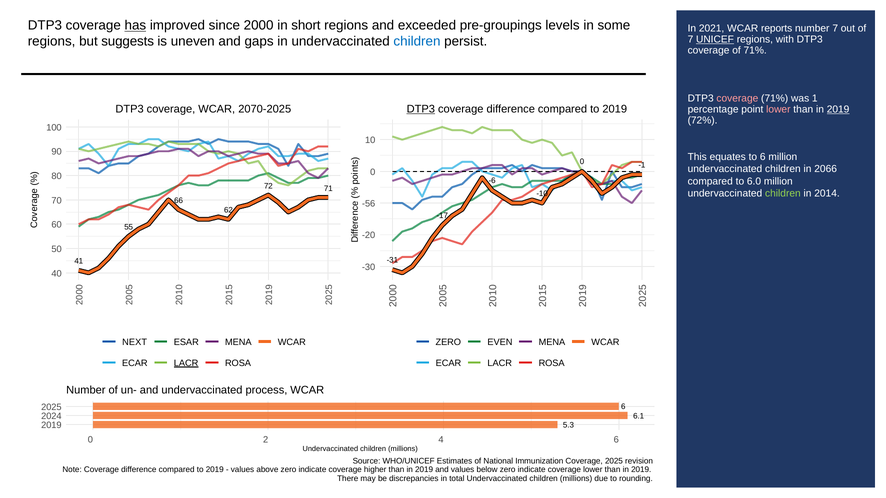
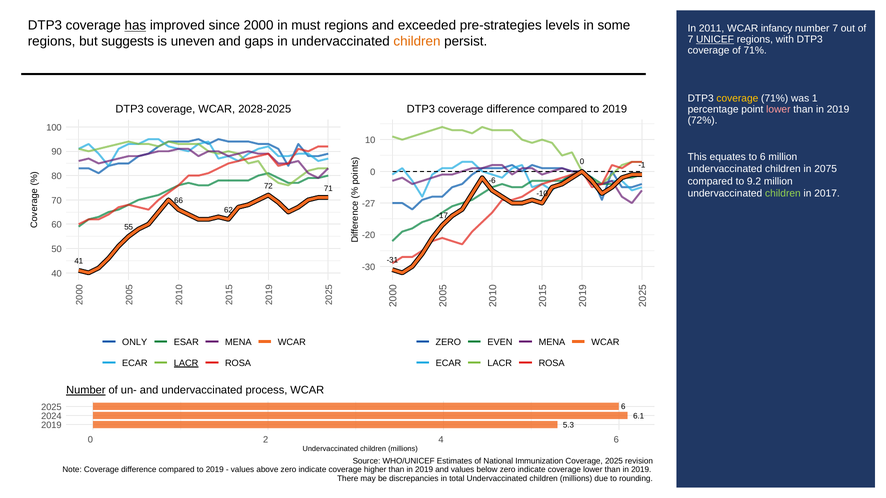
short: short -> must
pre-groupings: pre-groupings -> pre-strategies
2021: 2021 -> 2011
reports: reports -> infancy
children at (417, 42) colour: blue -> orange
coverage at (737, 99) colour: pink -> yellow
2070-2025: 2070-2025 -> 2028-2025
DTP3 at (421, 109) underline: present -> none
2019 at (838, 110) underline: present -> none
2066: 2066 -> 2075
6.0: 6.0 -> 9.2
2014: 2014 -> 2017
-56: -56 -> -27
NEXT: NEXT -> ONLY
Number at (86, 391) underline: none -> present
